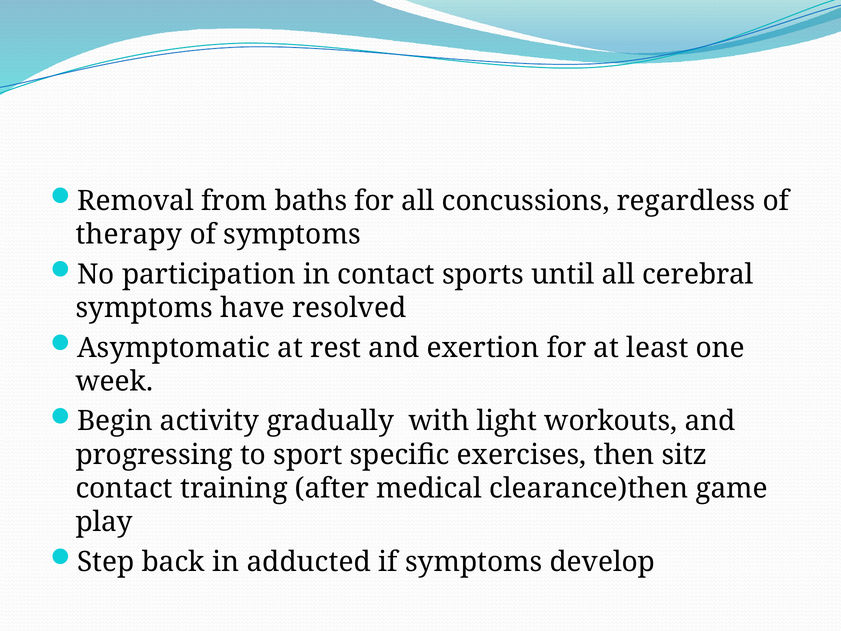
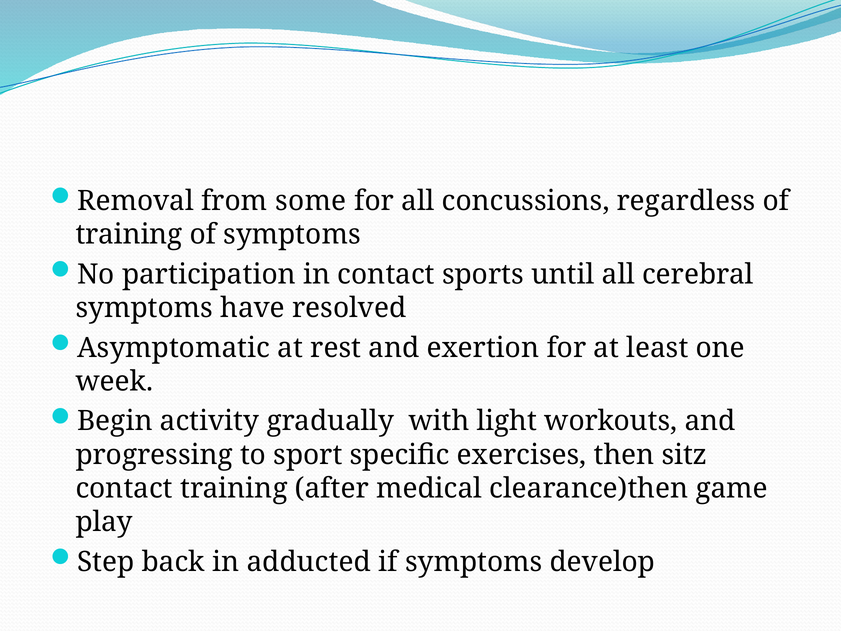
baths: baths -> some
therapy at (129, 235): therapy -> training
